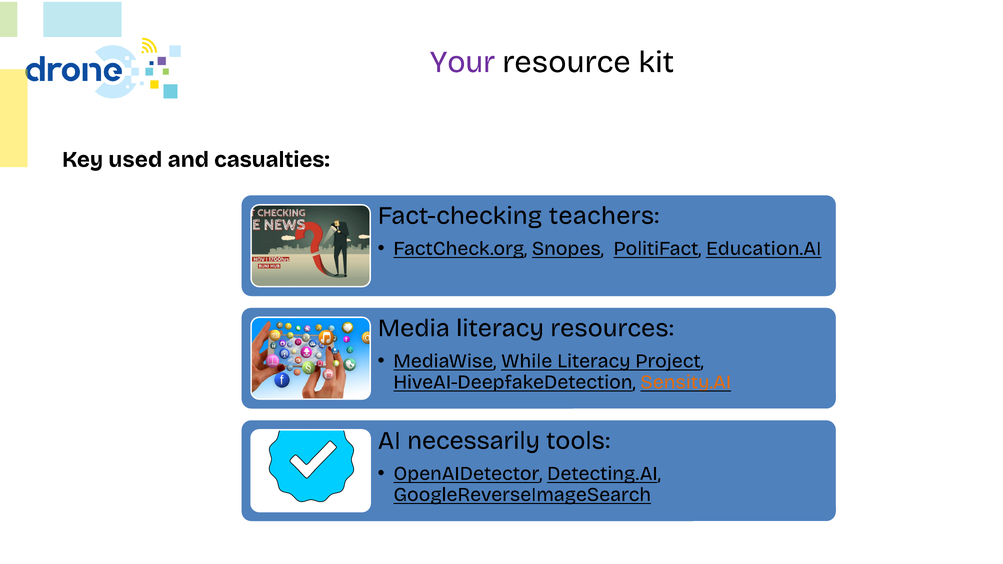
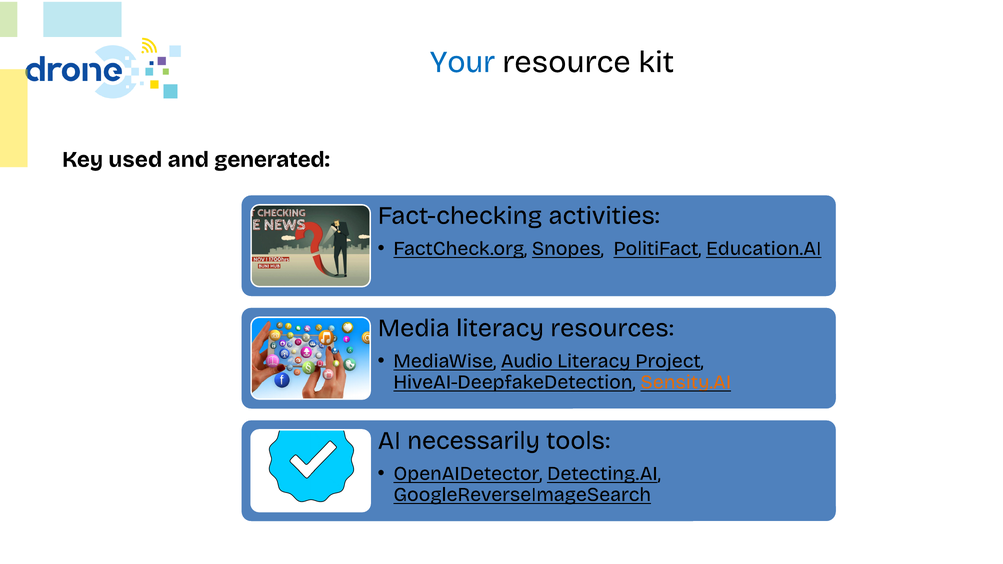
Your colour: purple -> blue
casualties: casualties -> generated
teachers: teachers -> activities
While: While -> Audio
